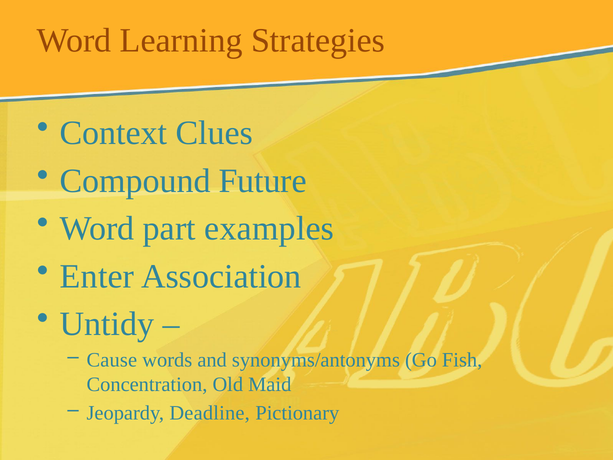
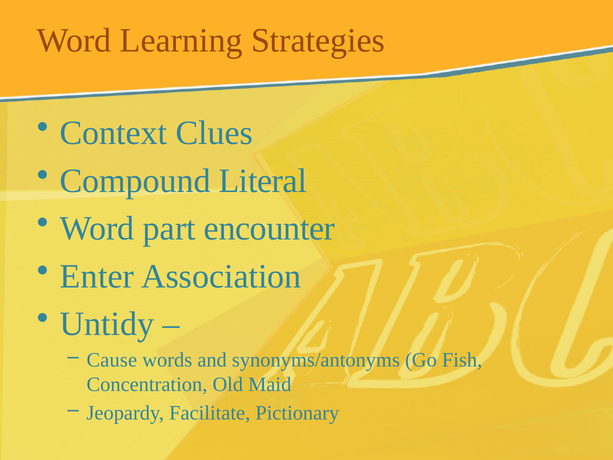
Future: Future -> Literal
examples: examples -> encounter
Deadline: Deadline -> Facilitate
